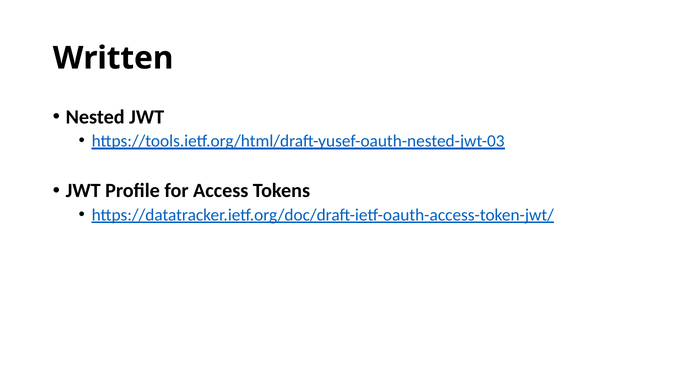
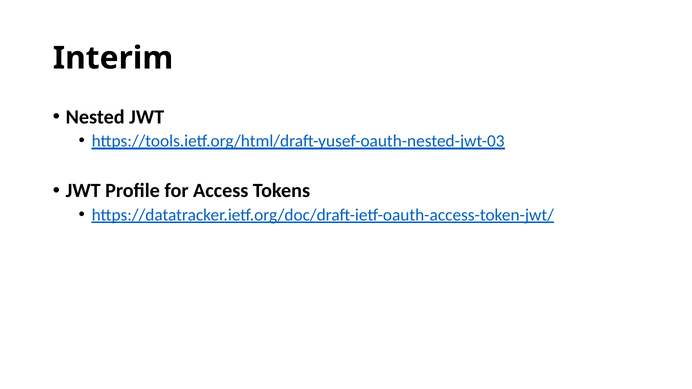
Written: Written -> Interim
